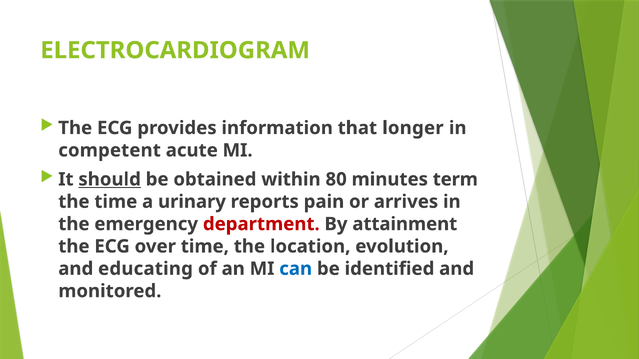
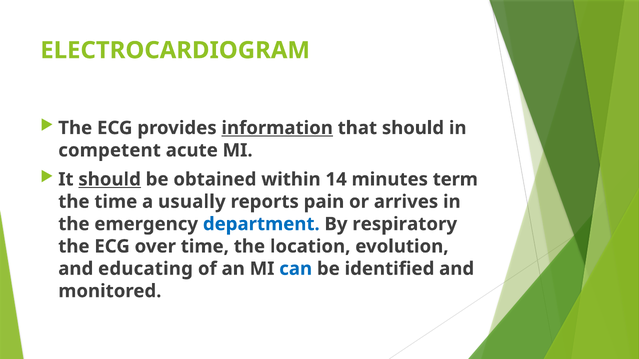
information underline: none -> present
that longer: longer -> should
80: 80 -> 14
urinary: urinary -> usually
department colour: red -> blue
attainment: attainment -> respiratory
